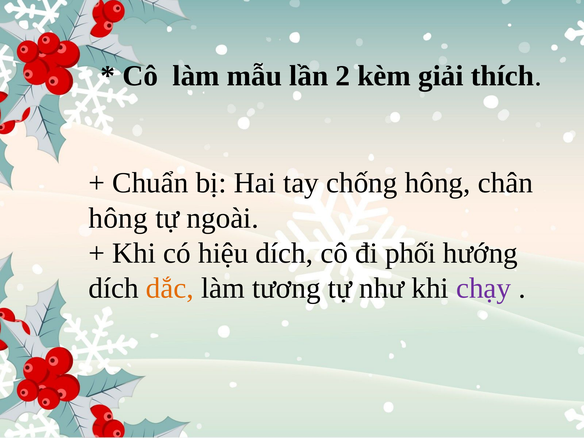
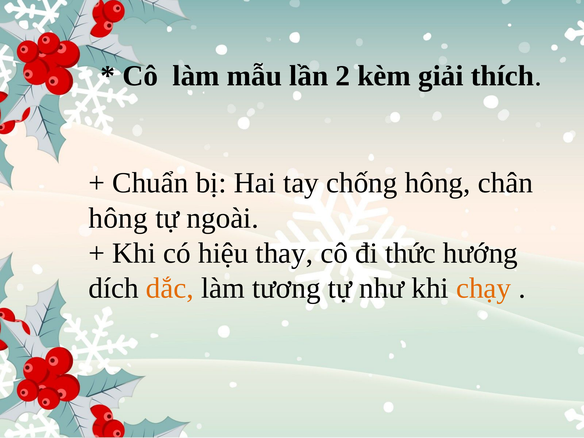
hiệu dích: dích -> thay
phối: phối -> thức
chạy colour: purple -> orange
